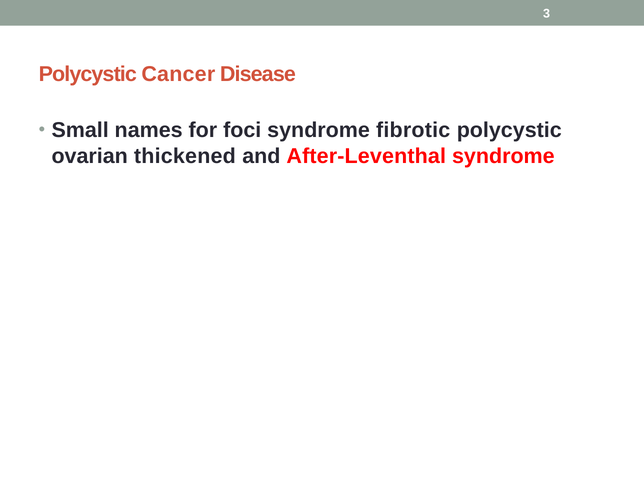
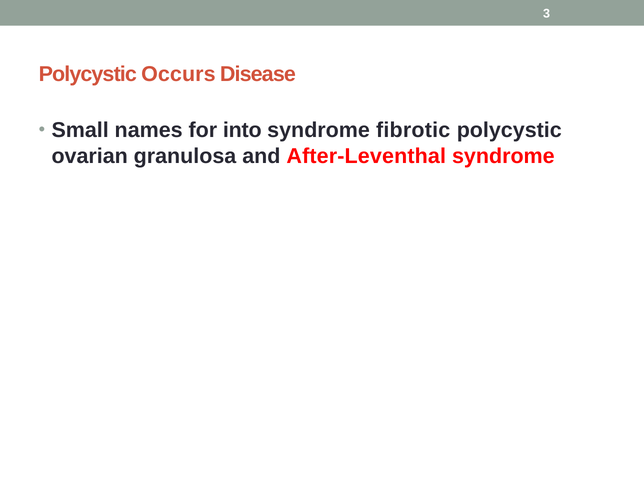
Cancer: Cancer -> Occurs
foci: foci -> into
thickened: thickened -> granulosa
